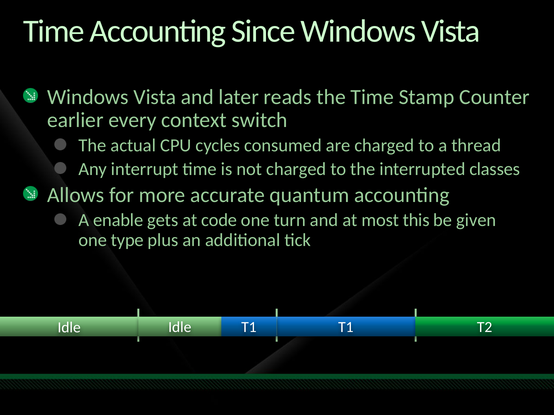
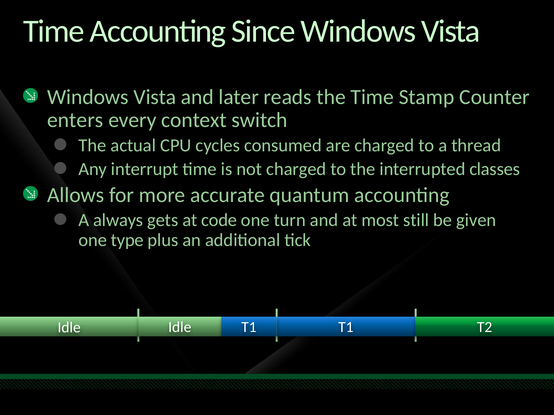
earlier: earlier -> enters
enable: enable -> always
this: this -> still
